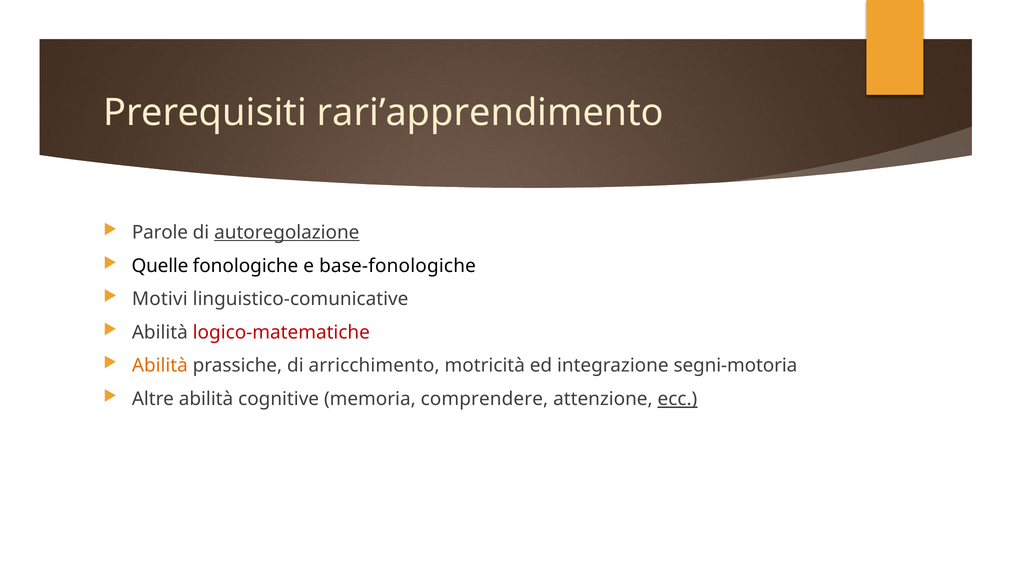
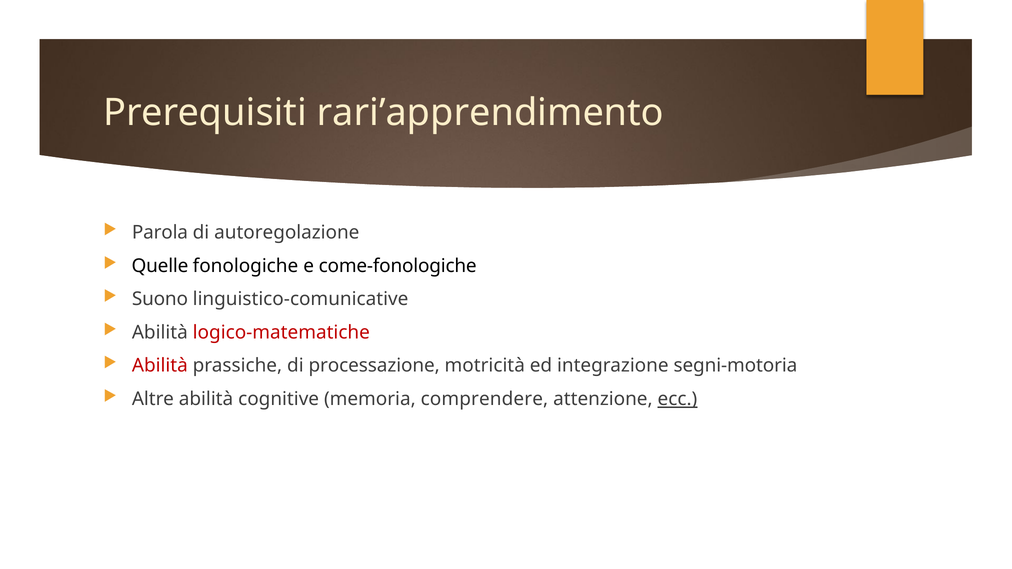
Parole: Parole -> Parola
autoregolazione underline: present -> none
base-fonologiche: base-fonologiche -> come-fonologiche
Motivi: Motivi -> Suono
Abilità at (160, 366) colour: orange -> red
arricchimento: arricchimento -> processazione
